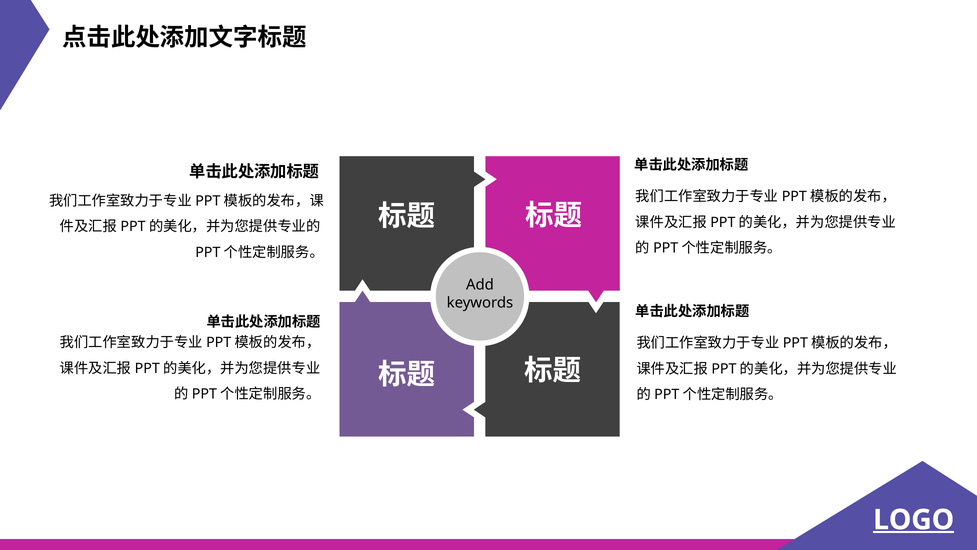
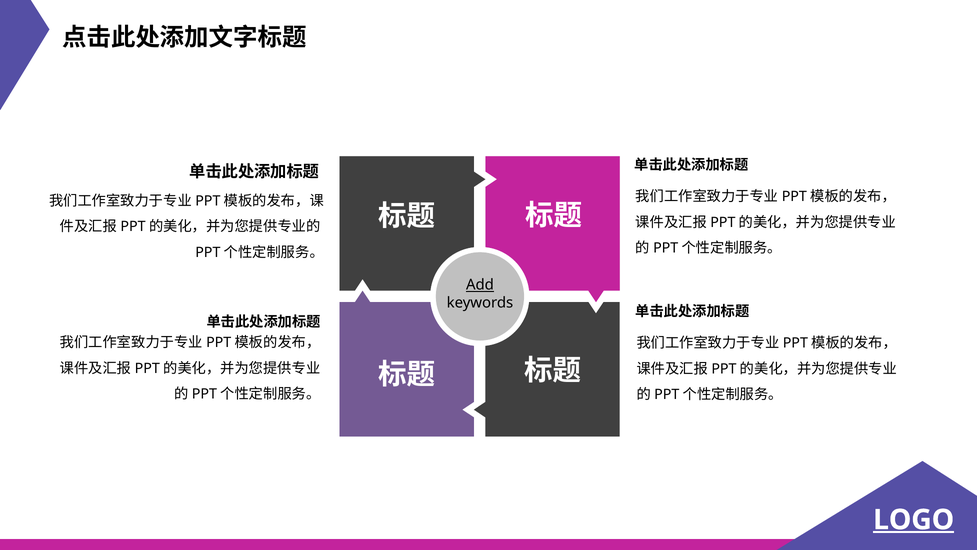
Add underline: none -> present
